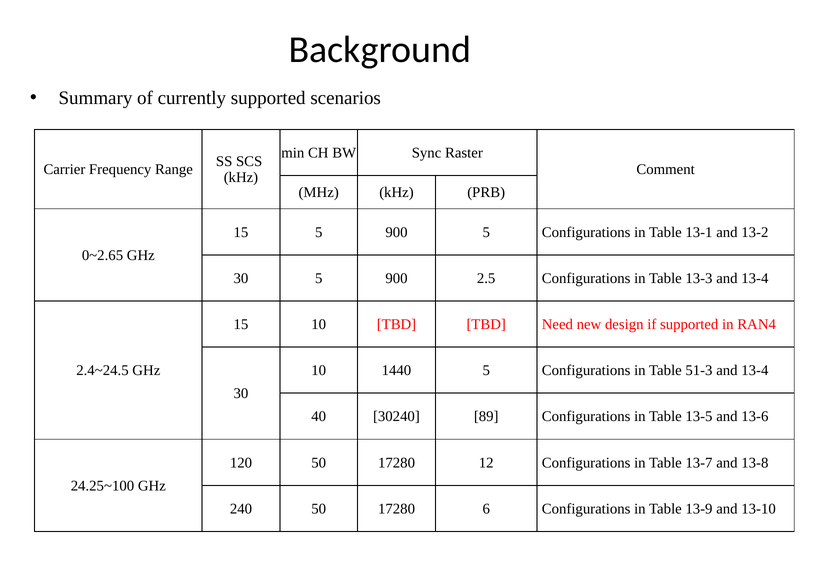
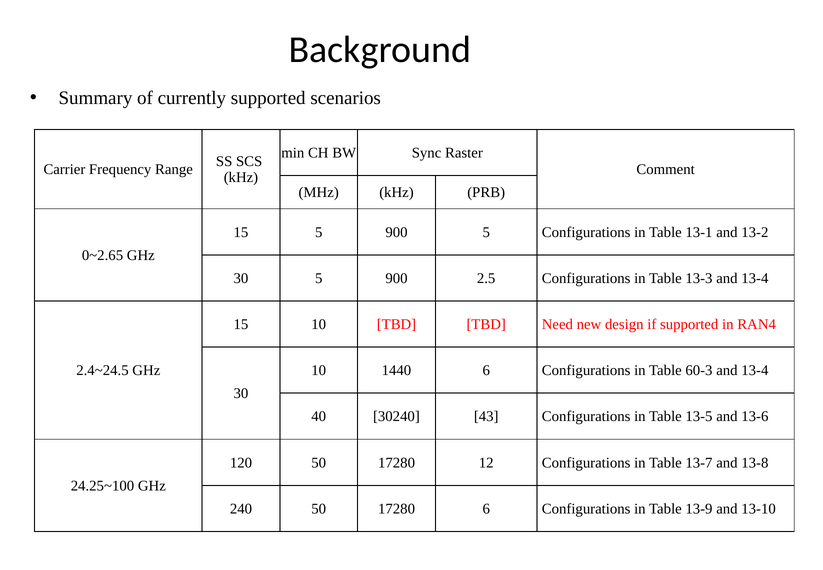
1440 5: 5 -> 6
51-3: 51-3 -> 60-3
89: 89 -> 43
